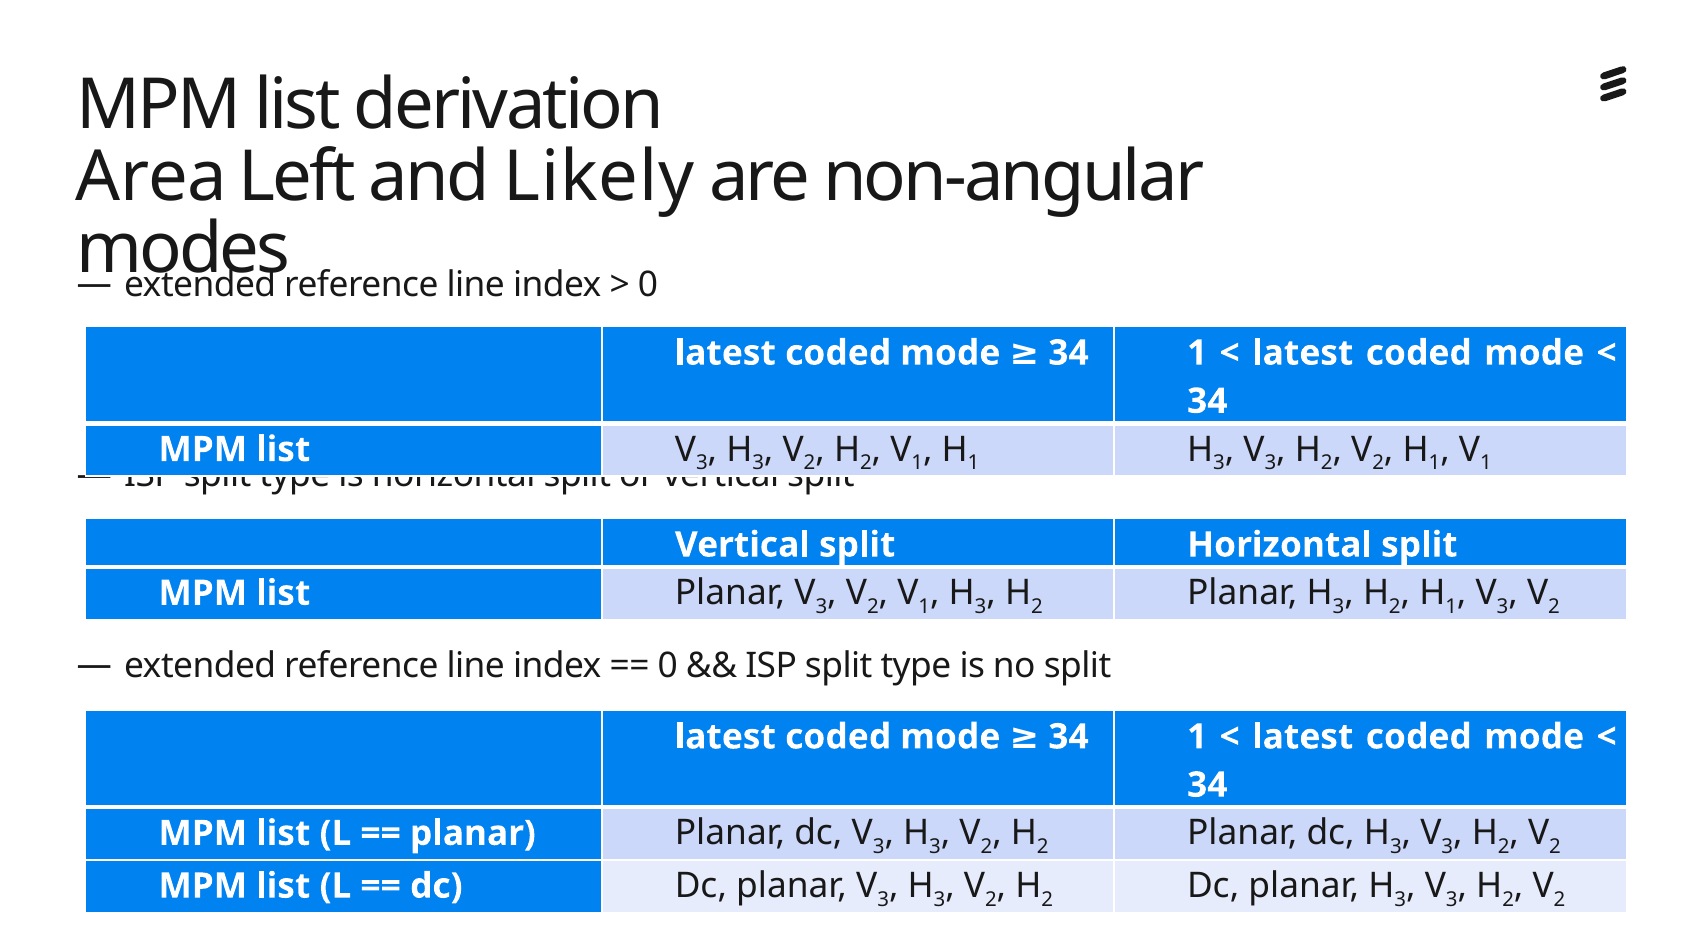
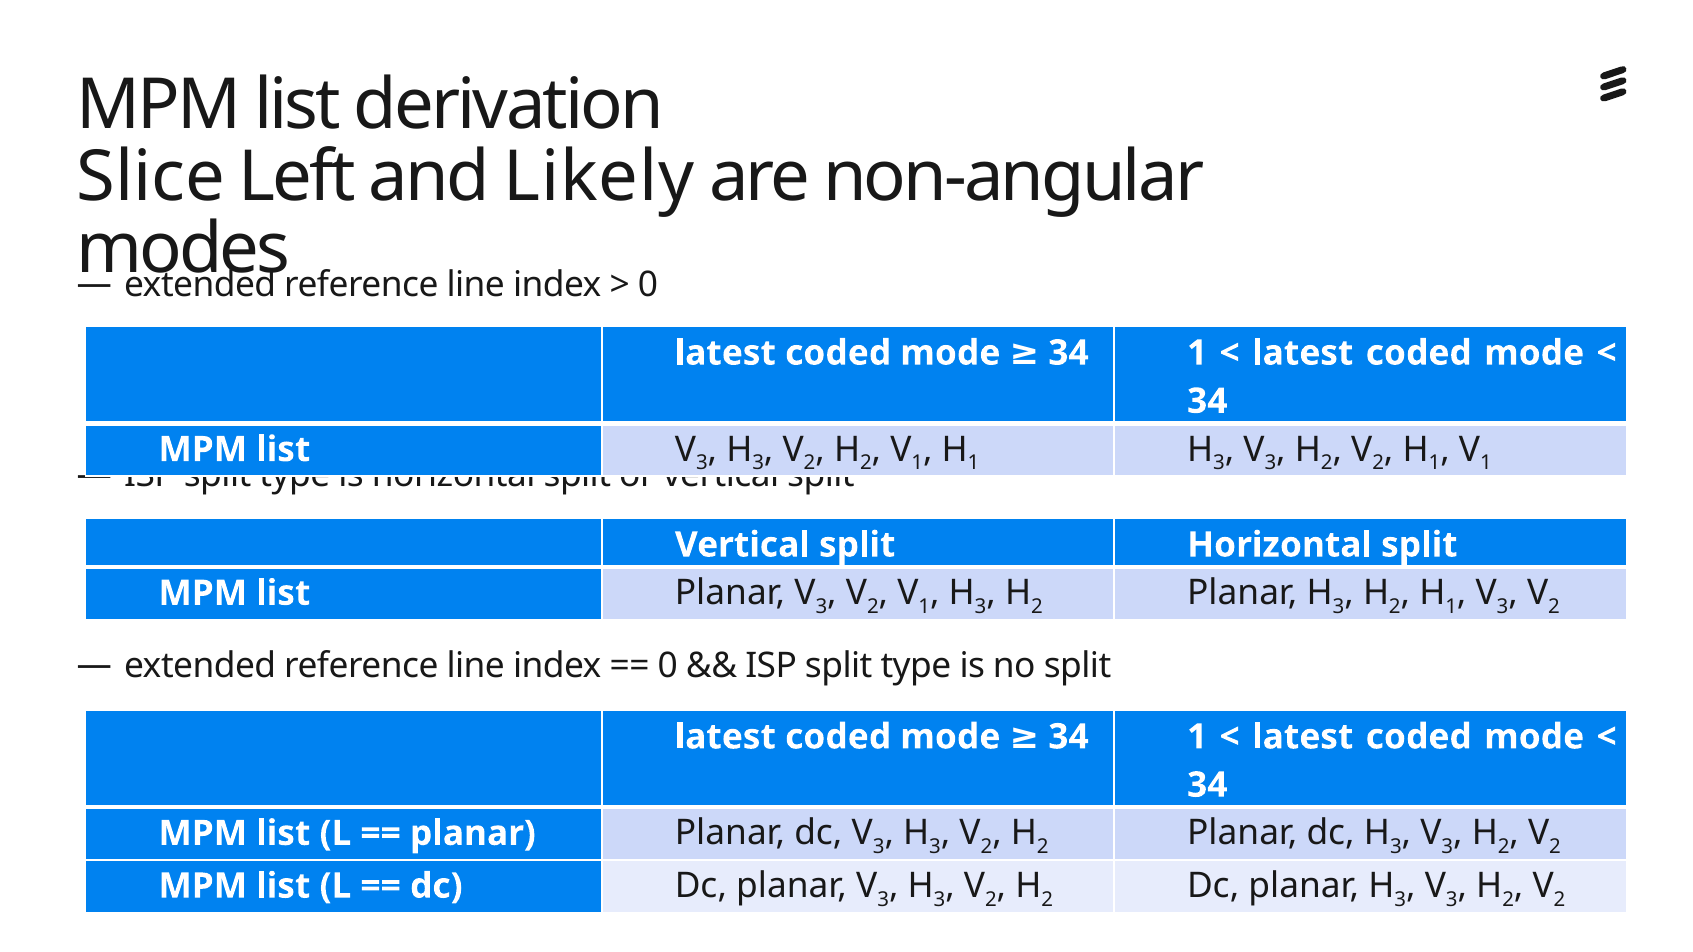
Area: Area -> Slice
